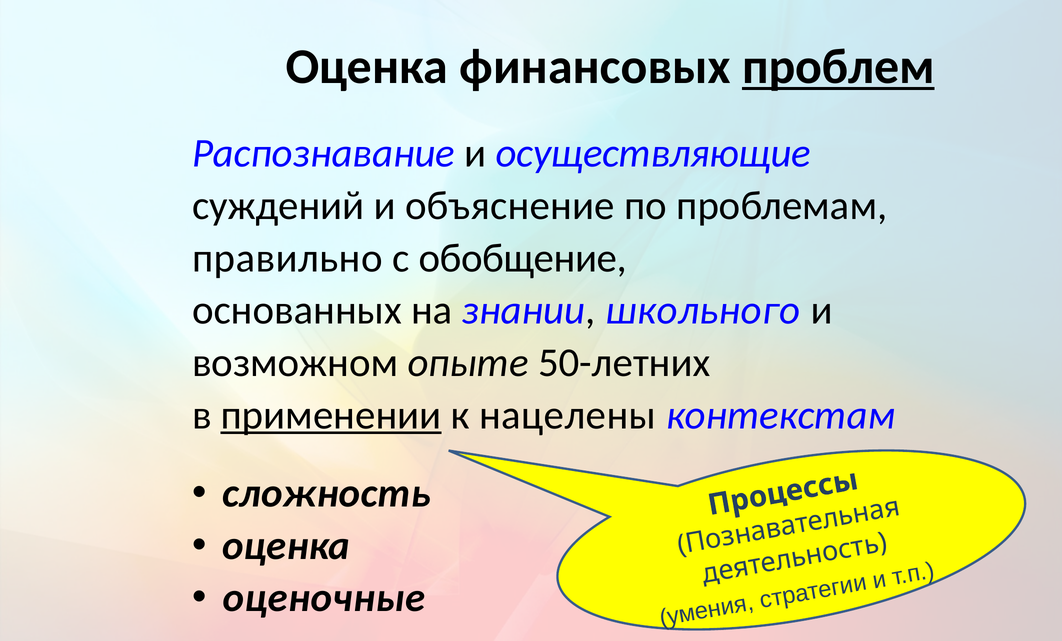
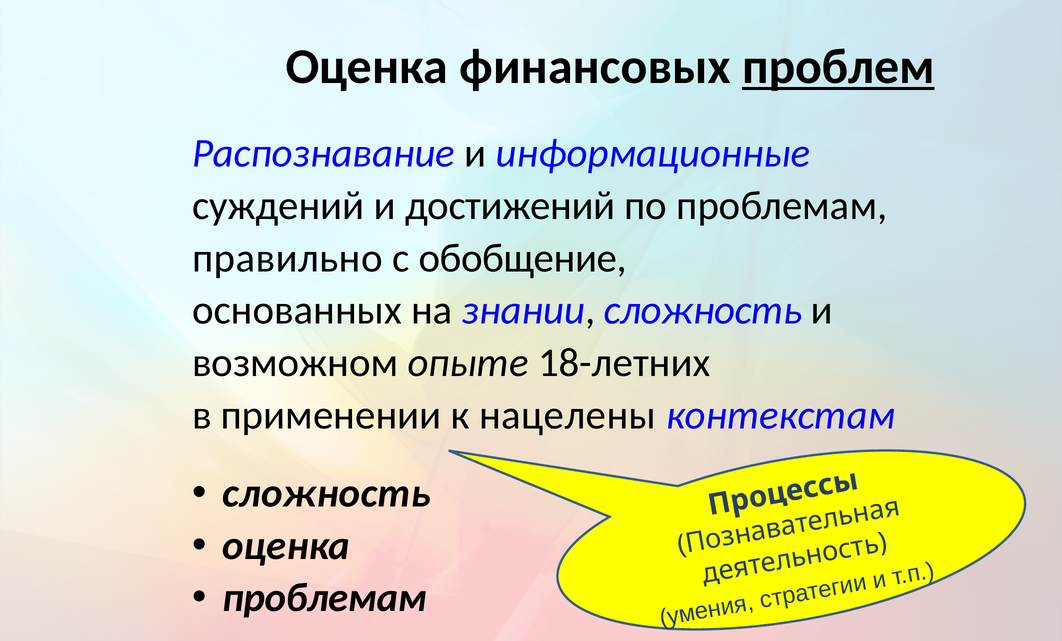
осуществляющие: осуществляющие -> информационные
объяснение: объяснение -> достижений
знании школьного: школьного -> сложность
50-летних: 50-летних -> 18-летних
применении underline: present -> none
оценочные at (324, 597): оценочные -> проблемам
